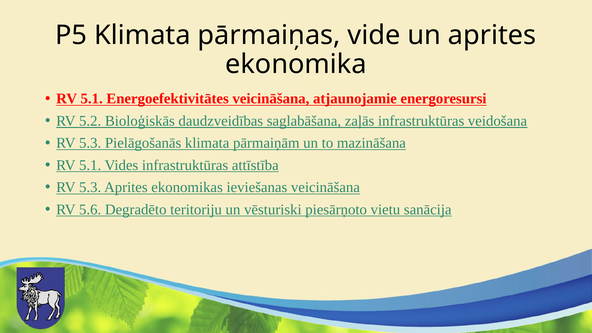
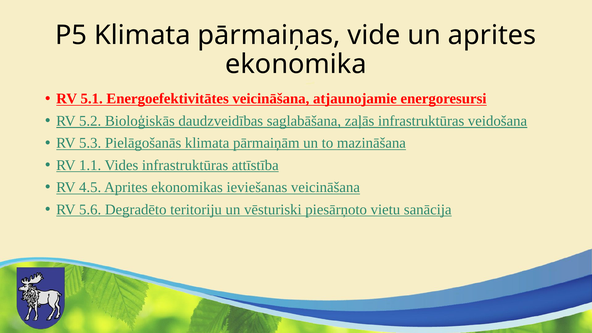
5.1 at (90, 165): 5.1 -> 1.1
5.3 at (90, 187): 5.3 -> 4.5
